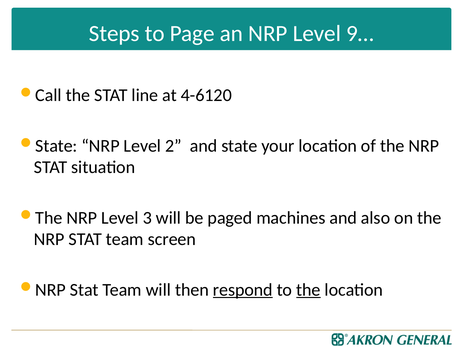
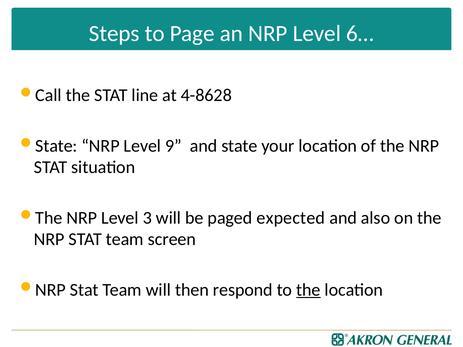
9…: 9… -> 6…
4-6120: 4-6120 -> 4-8628
2: 2 -> 9
machines: machines -> expected
respond underline: present -> none
